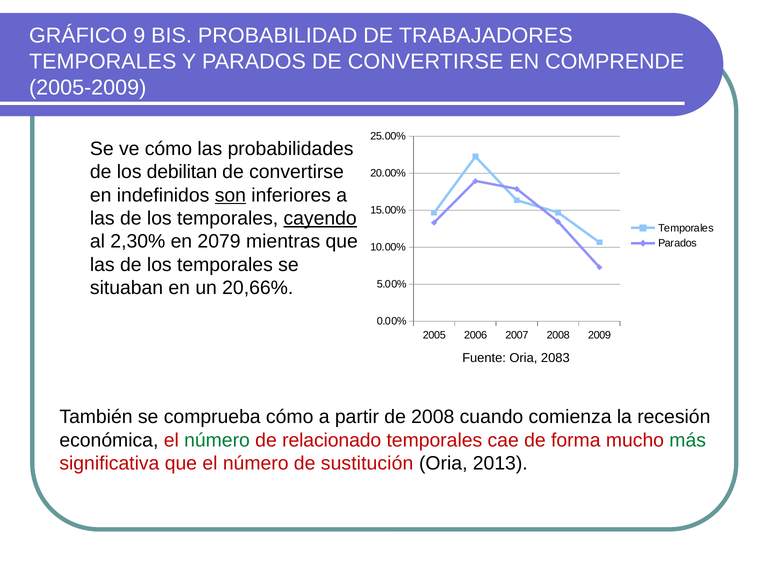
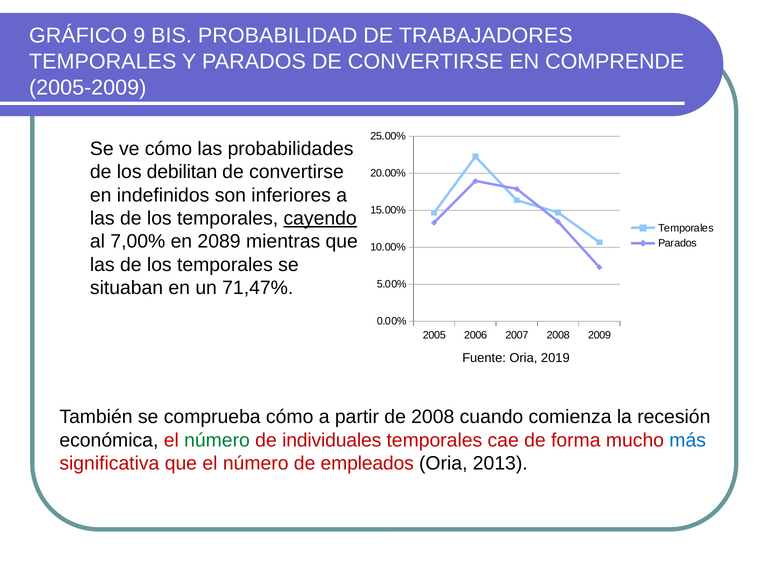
son underline: present -> none
2,30%: 2,30% -> 7,00%
2079: 2079 -> 2089
20,66%: 20,66% -> 71,47%
2083: 2083 -> 2019
relacionado: relacionado -> individuales
más colour: green -> blue
sustitución: sustitución -> empleados
